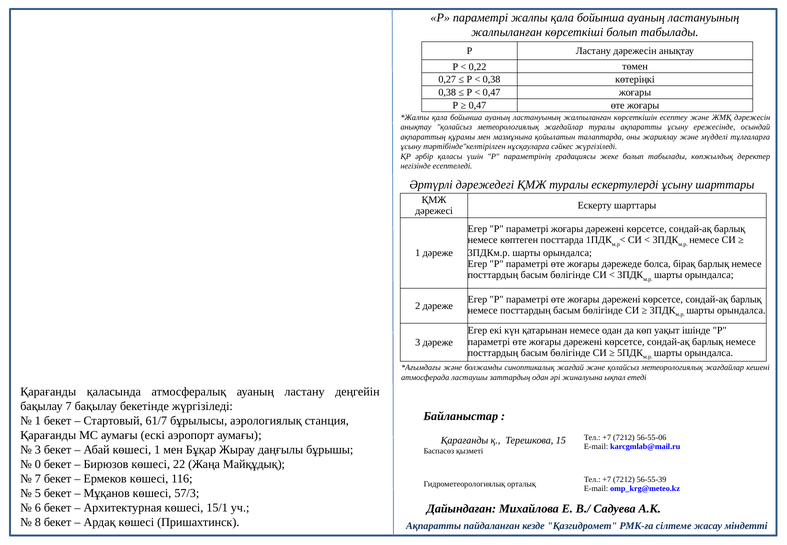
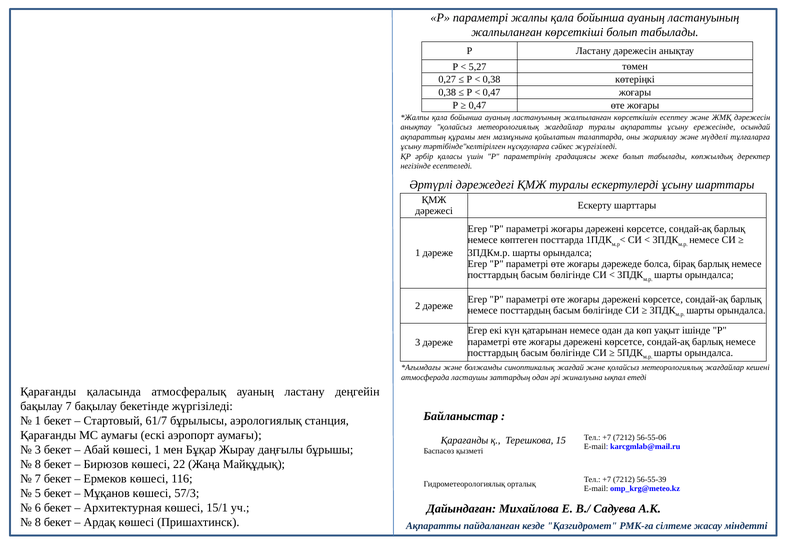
0,22: 0,22 -> 5,27
0 at (38, 464): 0 -> 8
